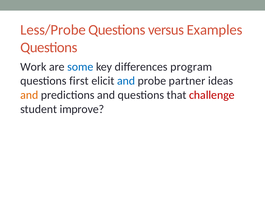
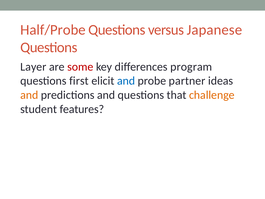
Less/Probe: Less/Probe -> Half/Probe
Examples: Examples -> Japanese
Work: Work -> Layer
some colour: blue -> red
challenge colour: red -> orange
improve: improve -> features
